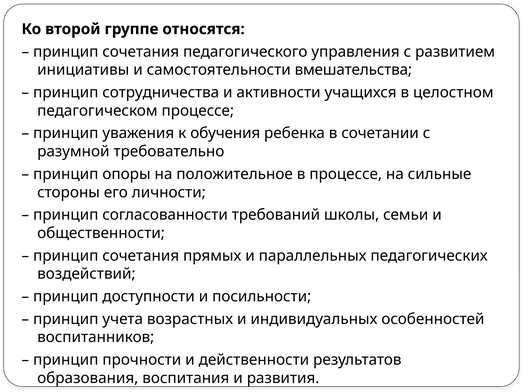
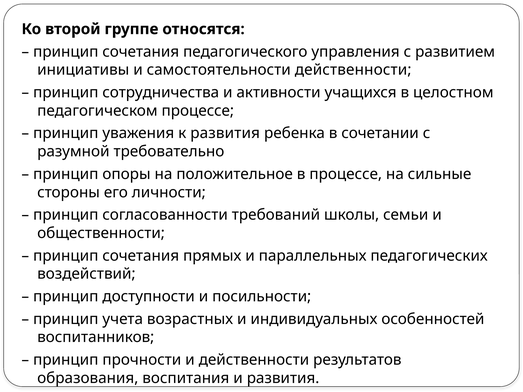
самостоятельности вмешательства: вмешательства -> действенности
к обучения: обучения -> развития
